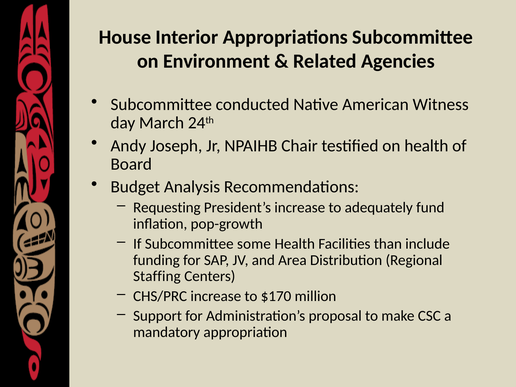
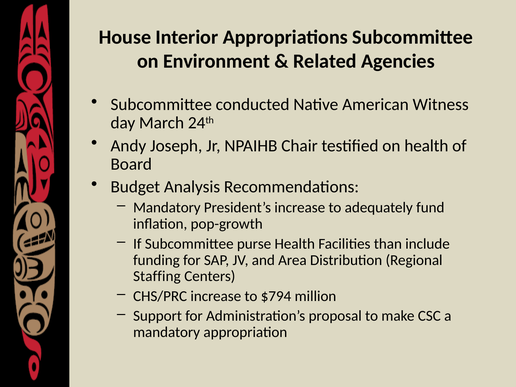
Requesting at (167, 208): Requesting -> Mandatory
some: some -> purse
$170: $170 -> $794
